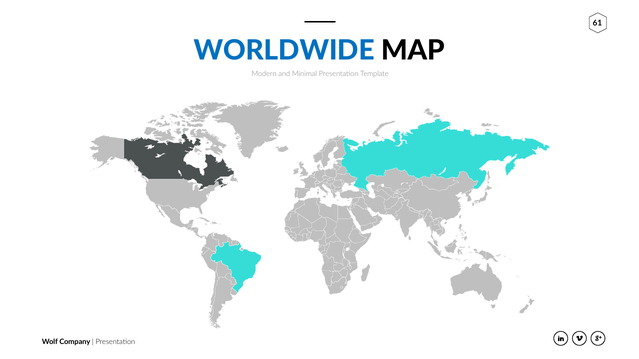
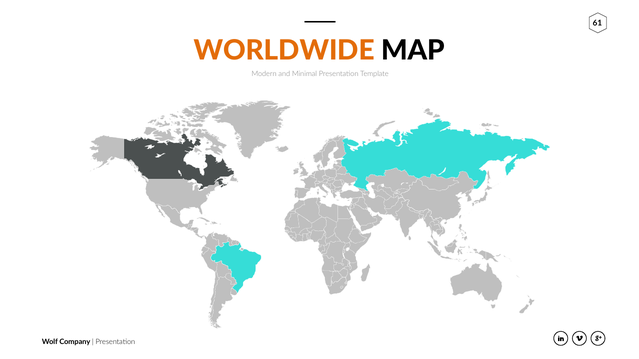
WORLDWIDE colour: blue -> orange
